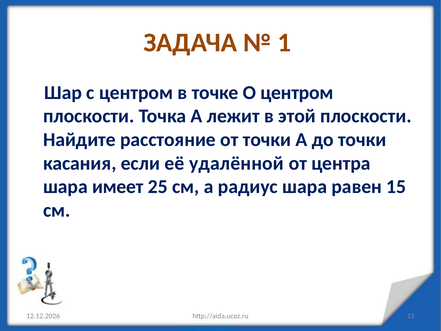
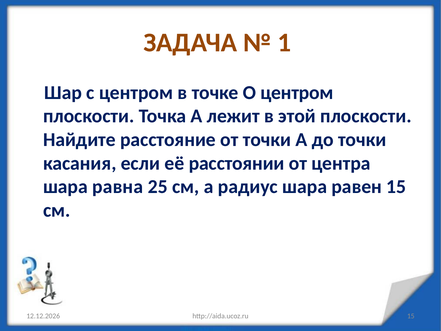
удалённой: удалённой -> расстоянии
имеет: имеет -> равна
